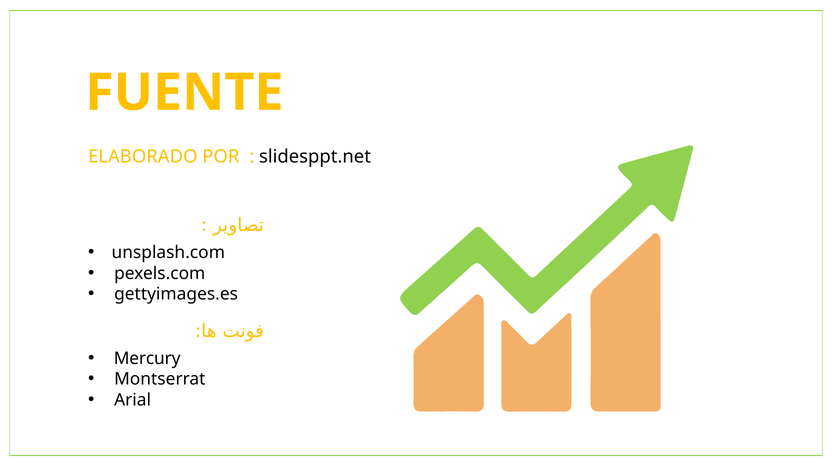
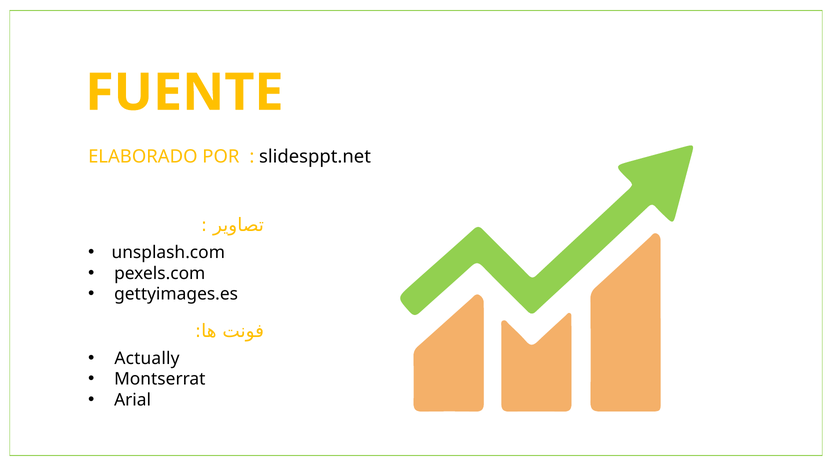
Mercury: Mercury -> Actually
